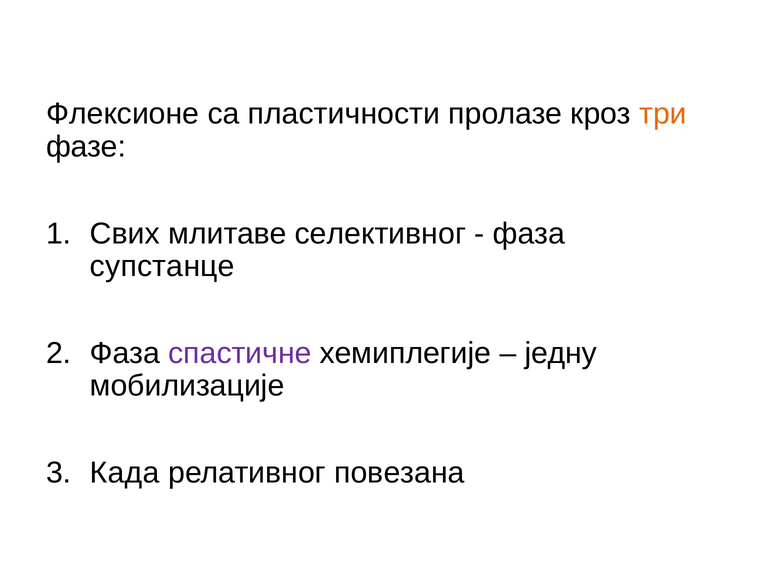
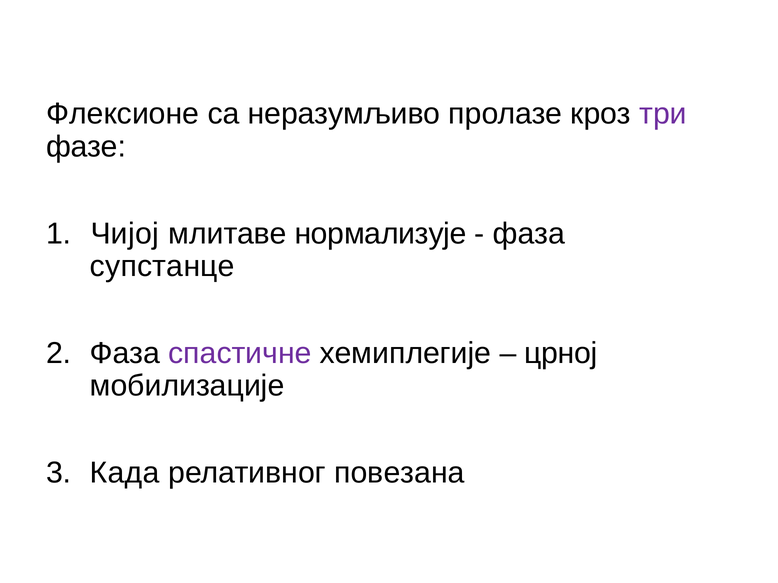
пластичности: пластичности -> неразумљиво
три colour: orange -> purple
Свих: Свих -> Чијој
селективног: селективног -> нормализује
једну: једну -> црној
